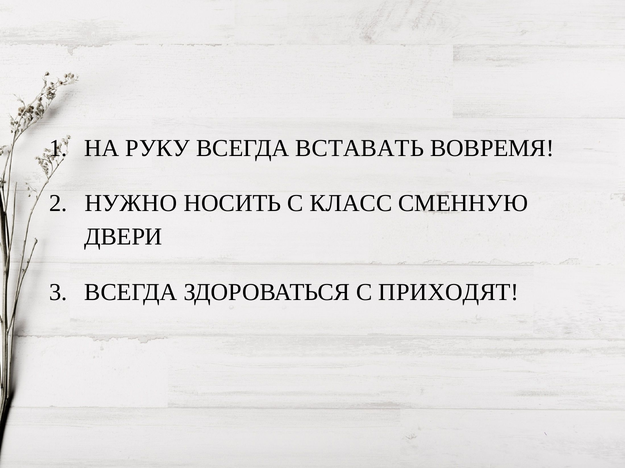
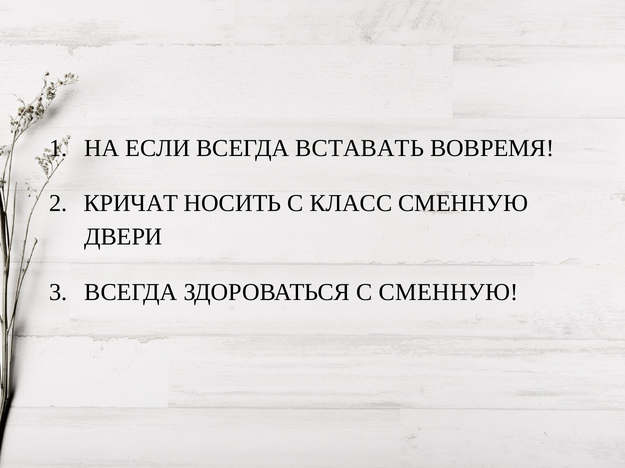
РУКУ: РУКУ -> ЕСЛИ
НУЖНО: НУЖНО -> КРИЧАТ
С ПРИХОДЯТ: ПРИХОДЯТ -> СМЕННУЮ
